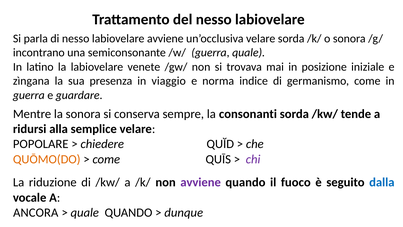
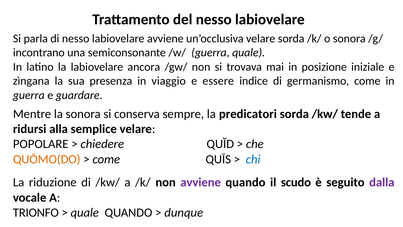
venete: venete -> ancora
norma: norma -> essere
consonanti: consonanti -> predicatori
chi colour: purple -> blue
fuoco: fuoco -> scudo
dalla colour: blue -> purple
ANCORA: ANCORA -> TRIONFO
